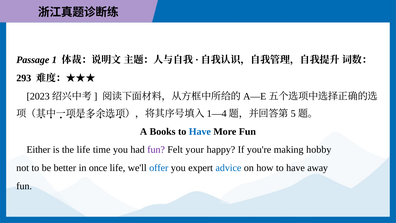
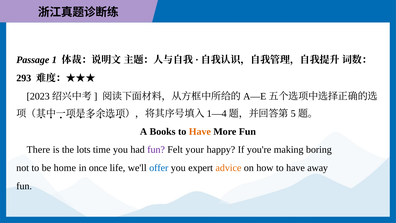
Have at (200, 131) colour: blue -> orange
Either: Either -> There
the life: life -> lots
hobby: hobby -> boring
better: better -> home
advice colour: blue -> orange
